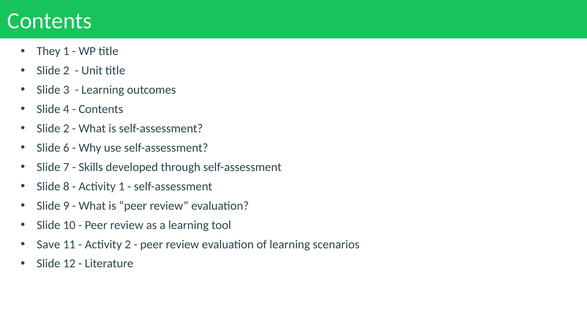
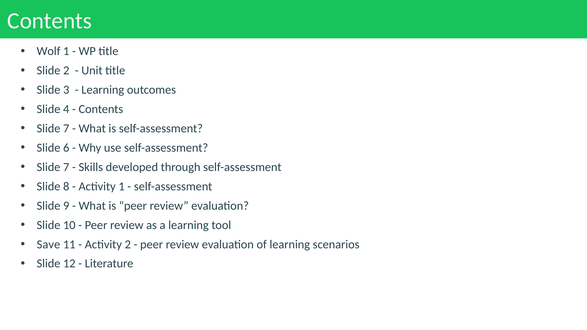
They: They -> Wolf
2 at (66, 128): 2 -> 7
